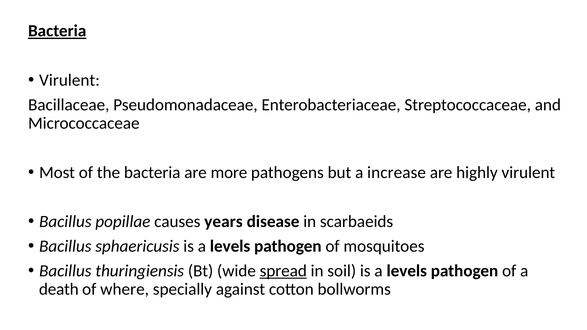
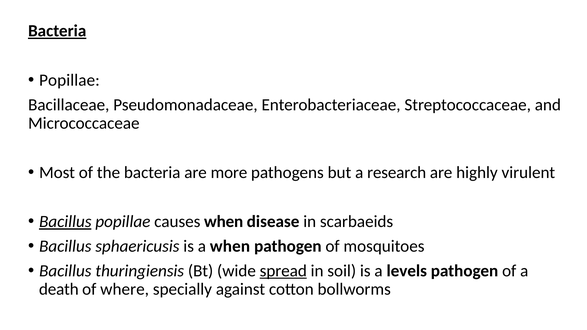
Virulent at (69, 80): Virulent -> Popillae
increase: increase -> research
Bacillus at (65, 222) underline: none -> present
causes years: years -> when
sphaericusis is a levels: levels -> when
